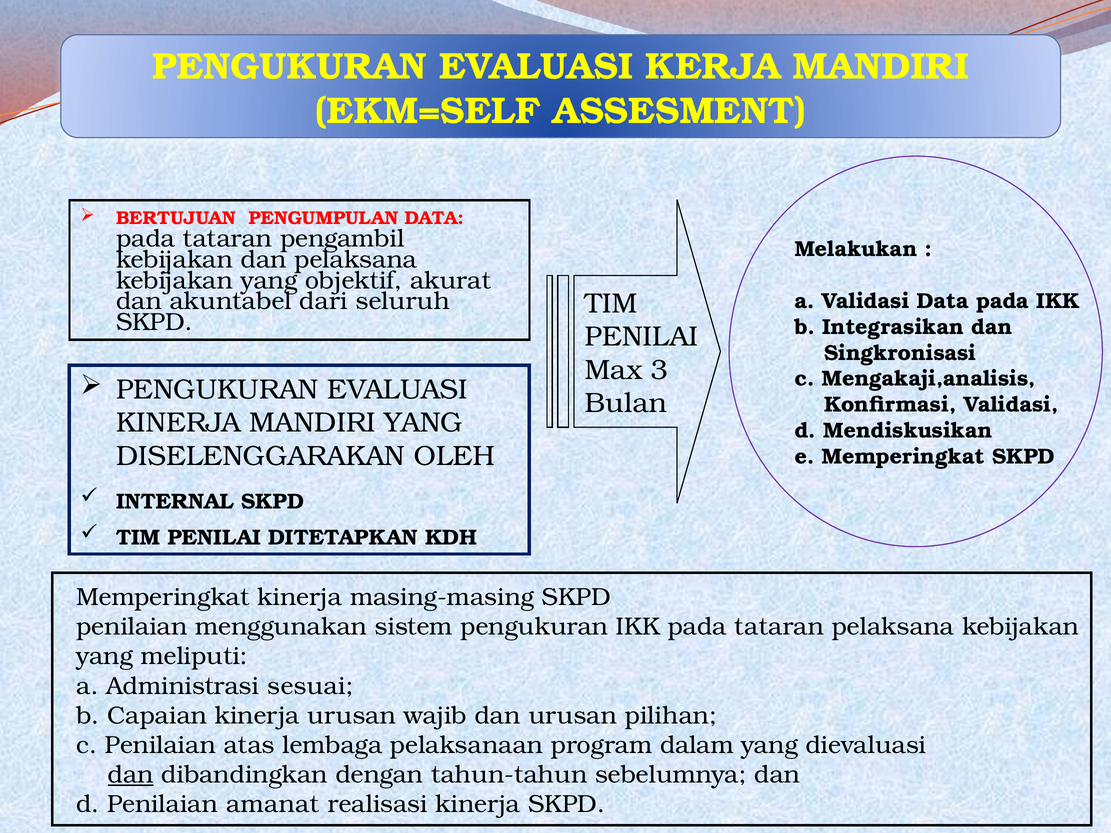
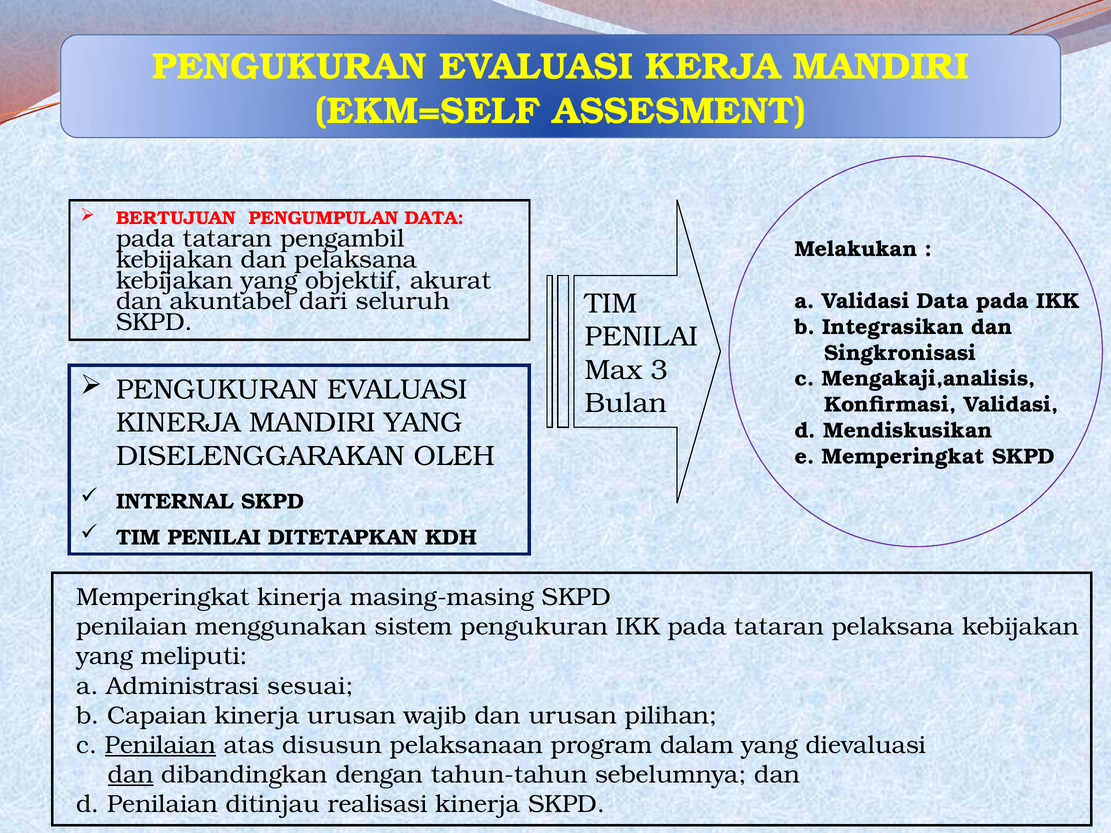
Penilaian at (160, 745) underline: none -> present
lembaga: lembaga -> disusun
amanat: amanat -> ditinjau
